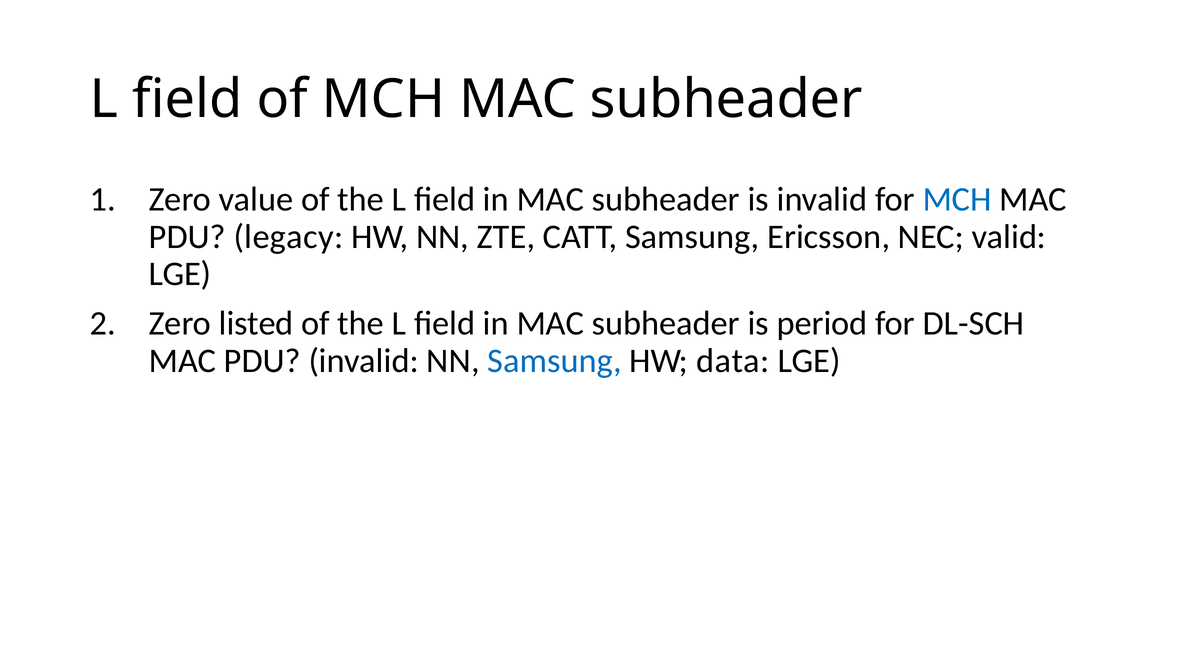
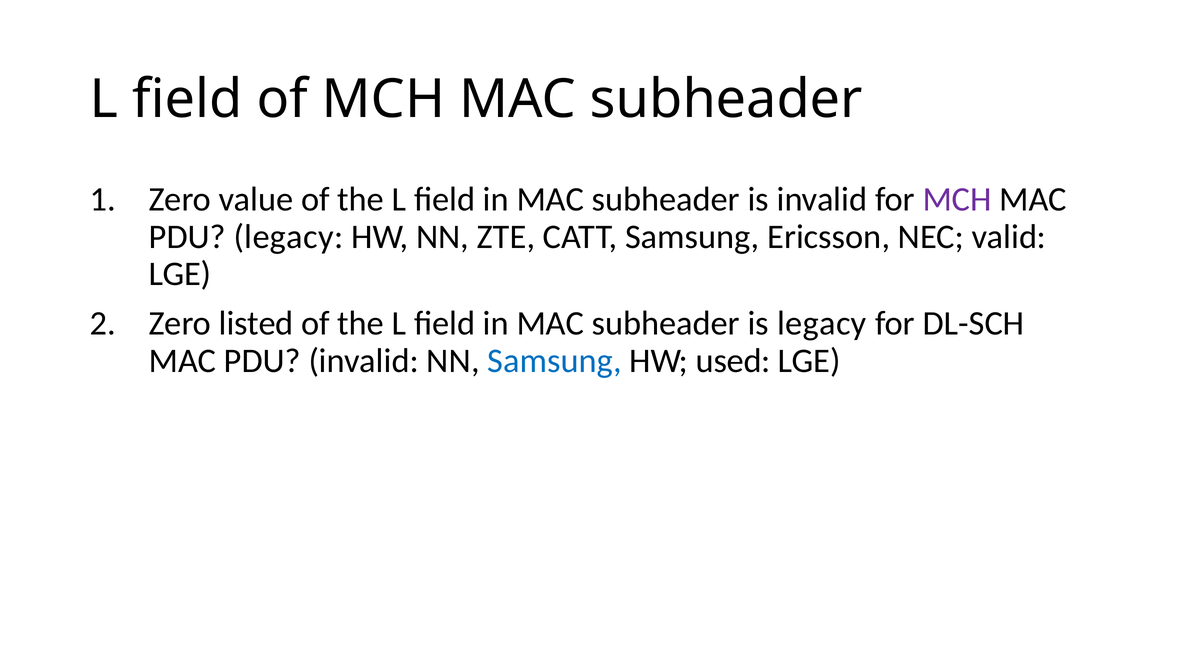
MCH at (957, 200) colour: blue -> purple
is period: period -> legacy
data: data -> used
